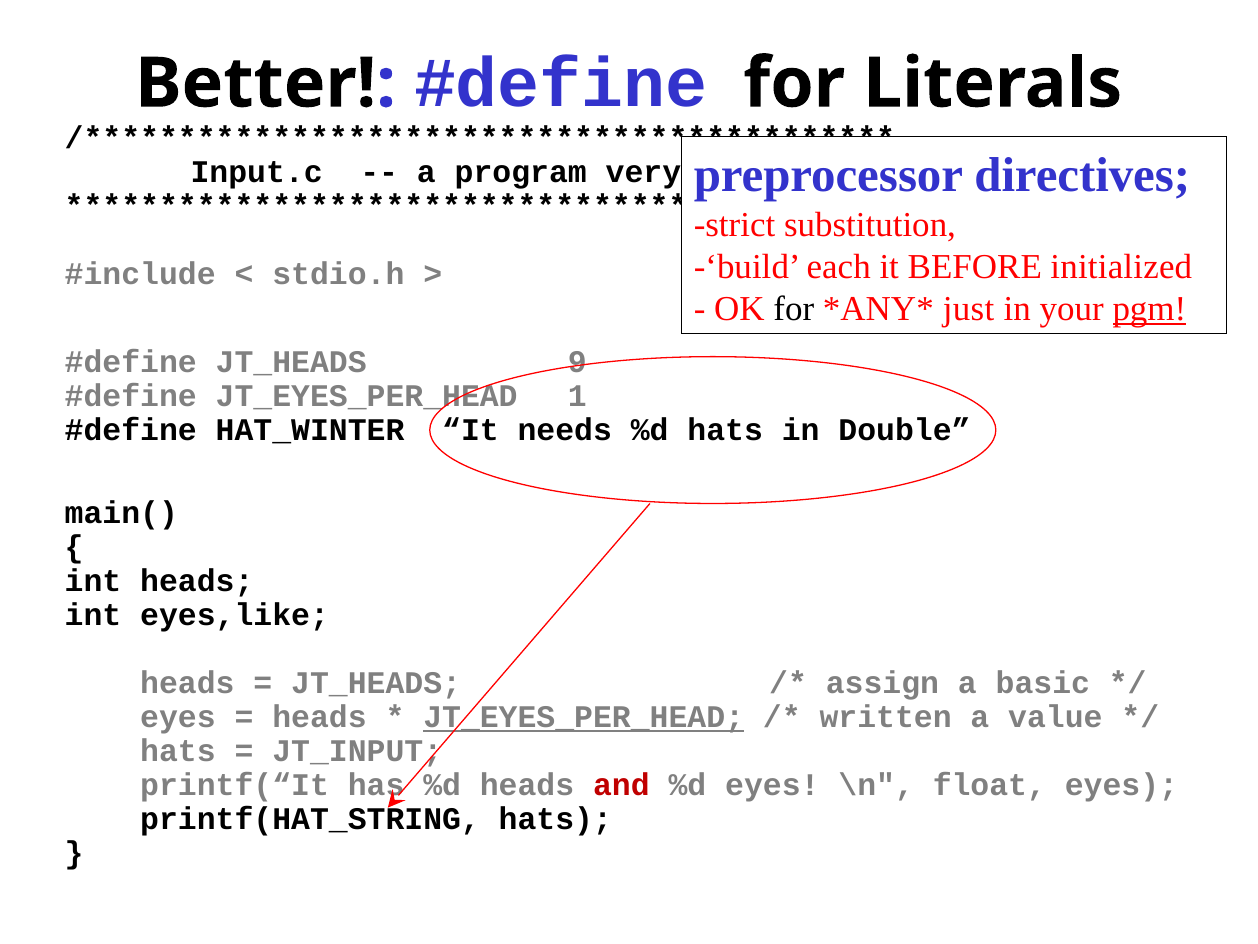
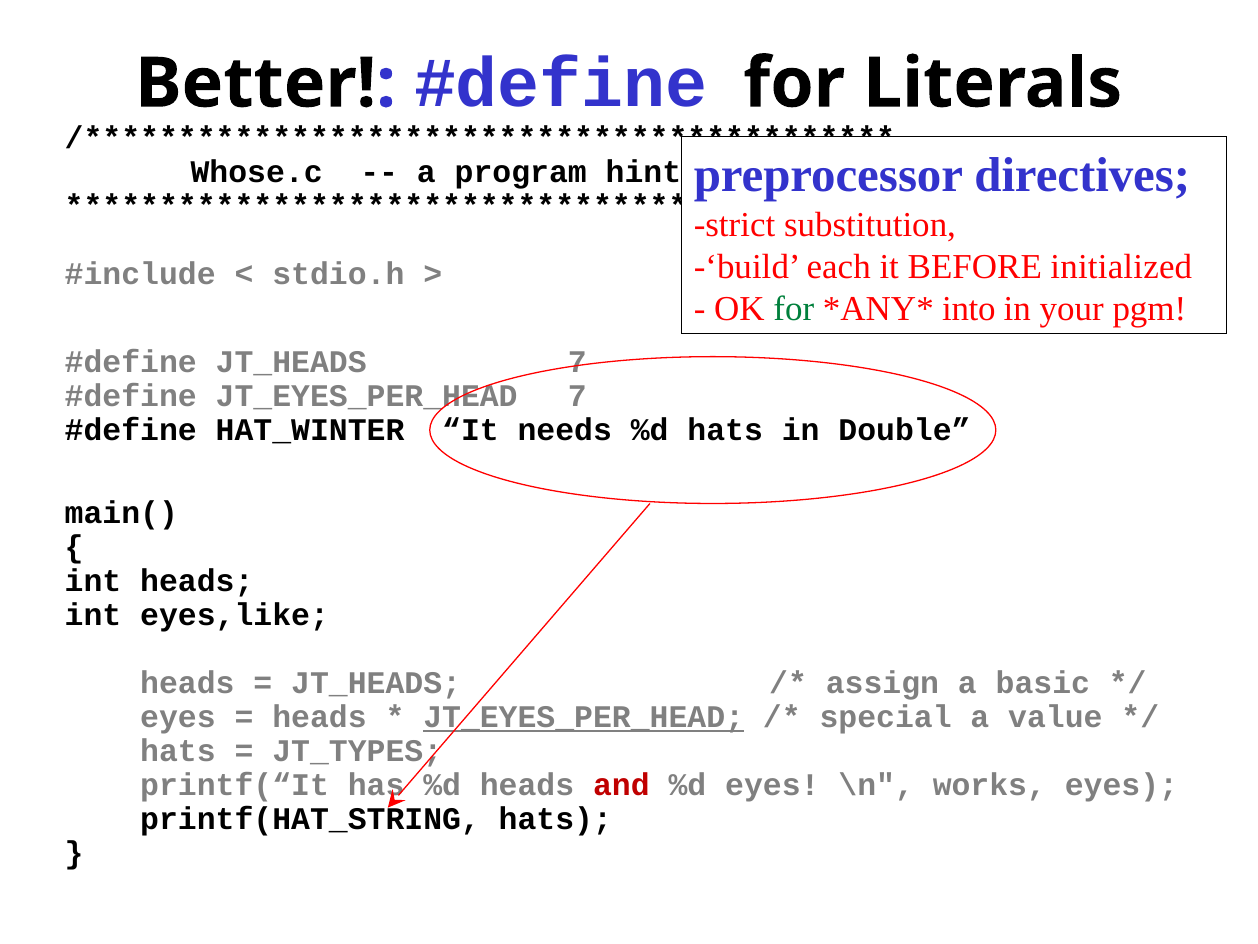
Input.c: Input.c -> Whose.c
very: very -> hint
for at (794, 309) colour: black -> green
just: just -> into
pgm underline: present -> none
JT_HEADS 9: 9 -> 7
JT_EYES_PER_HEAD 1: 1 -> 7
written: written -> special
JT_INPUT: JT_INPUT -> JT_TYPES
float: float -> works
